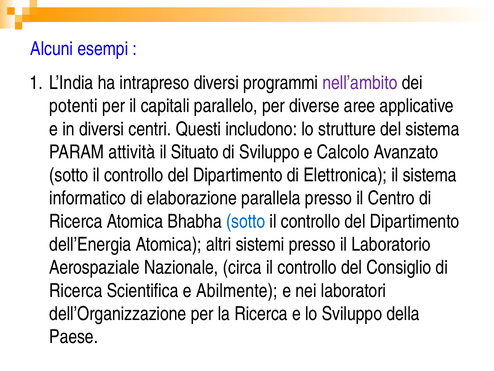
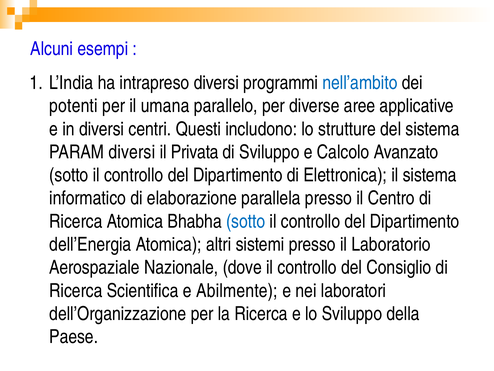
nell’ambito colour: purple -> blue
capitali: capitali -> umana
PARAM attività: attività -> diversi
Situato: Situato -> Privata
circa: circa -> dove
